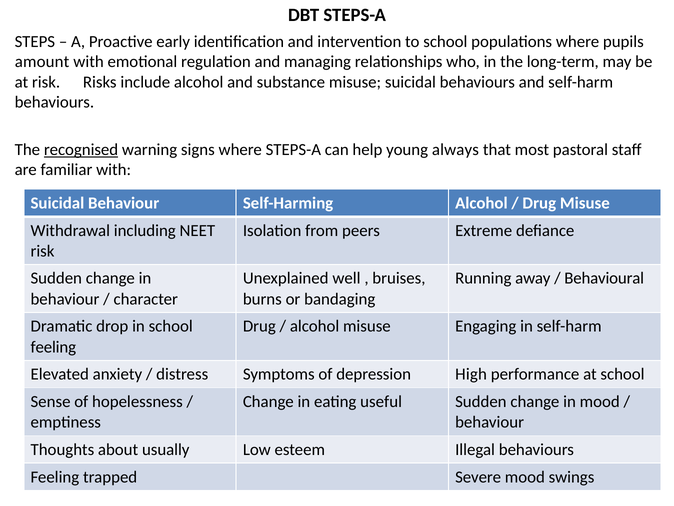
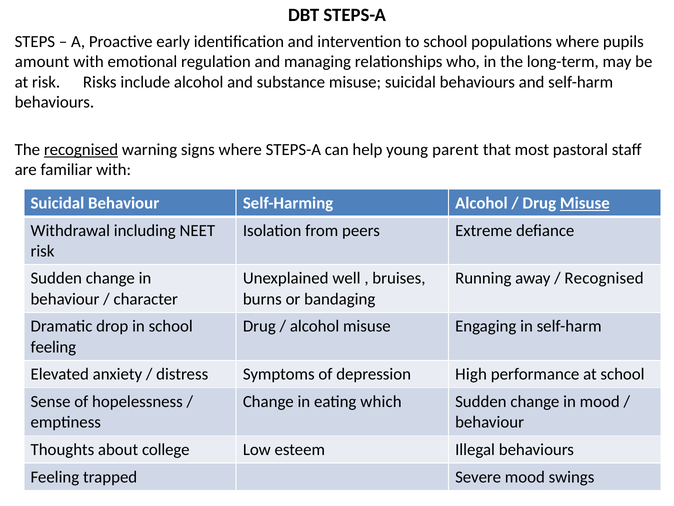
always: always -> parent
Misuse at (585, 203) underline: none -> present
Behavioural at (604, 278): Behavioural -> Recognised
useful: useful -> which
usually: usually -> college
